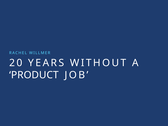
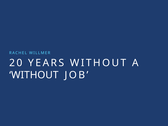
PRODUCT at (34, 75): PRODUCT -> WITHOUT
